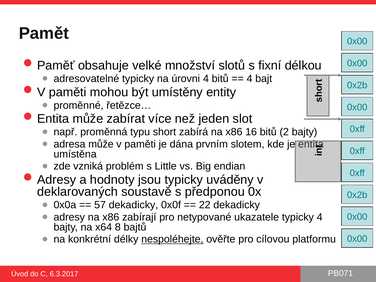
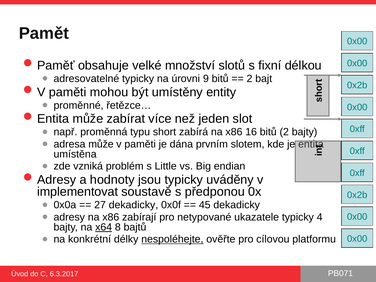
úrovni 4: 4 -> 9
4 at (249, 79): 4 -> 2
deklarovaných: deklarovaných -> implementovat
57: 57 -> 27
22: 22 -> 45
x64 underline: none -> present
